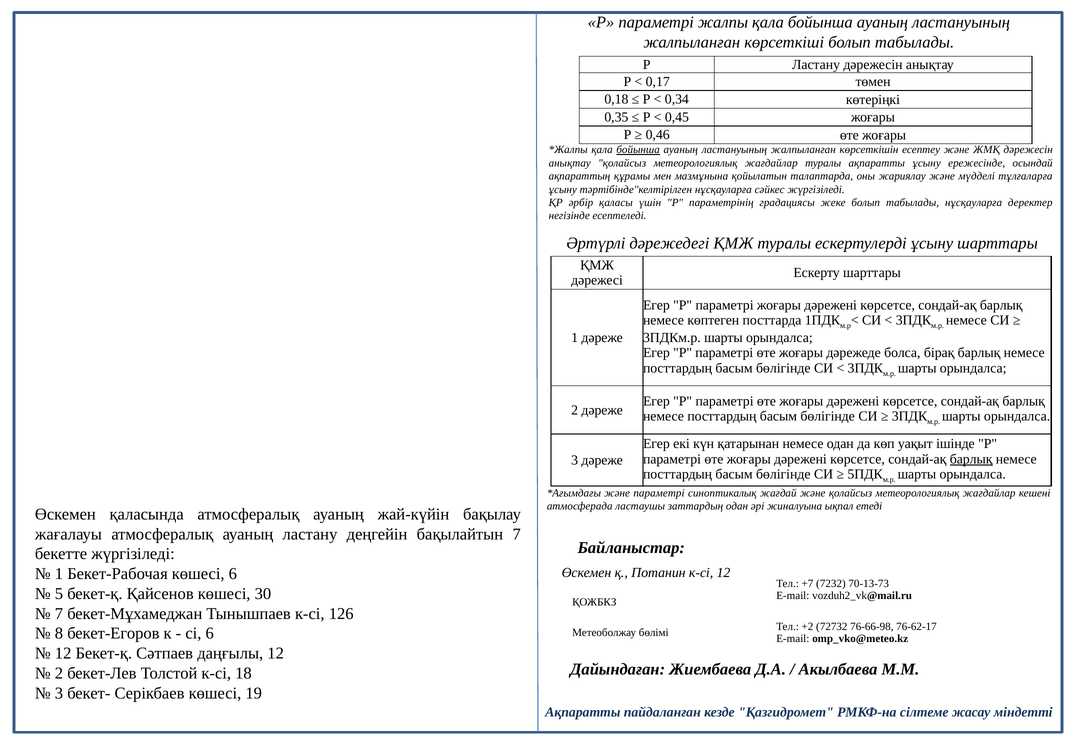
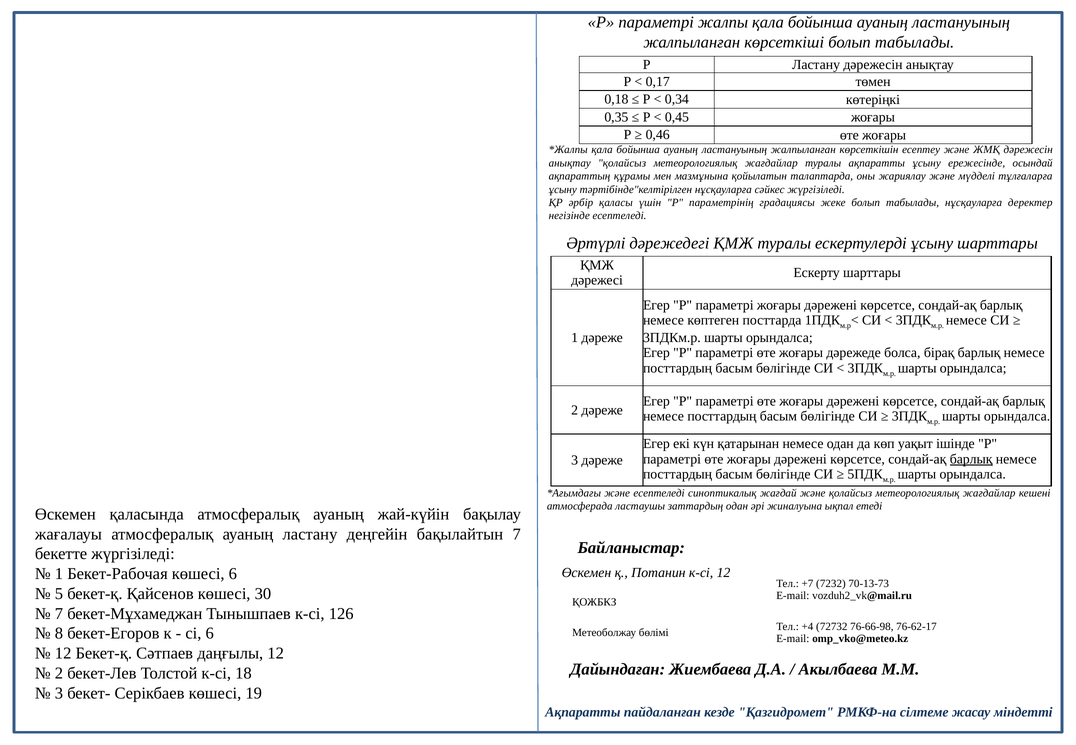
бойынша at (638, 150) underline: present -> none
және параметрі: параметрі -> есептеледі
+2: +2 -> +4
